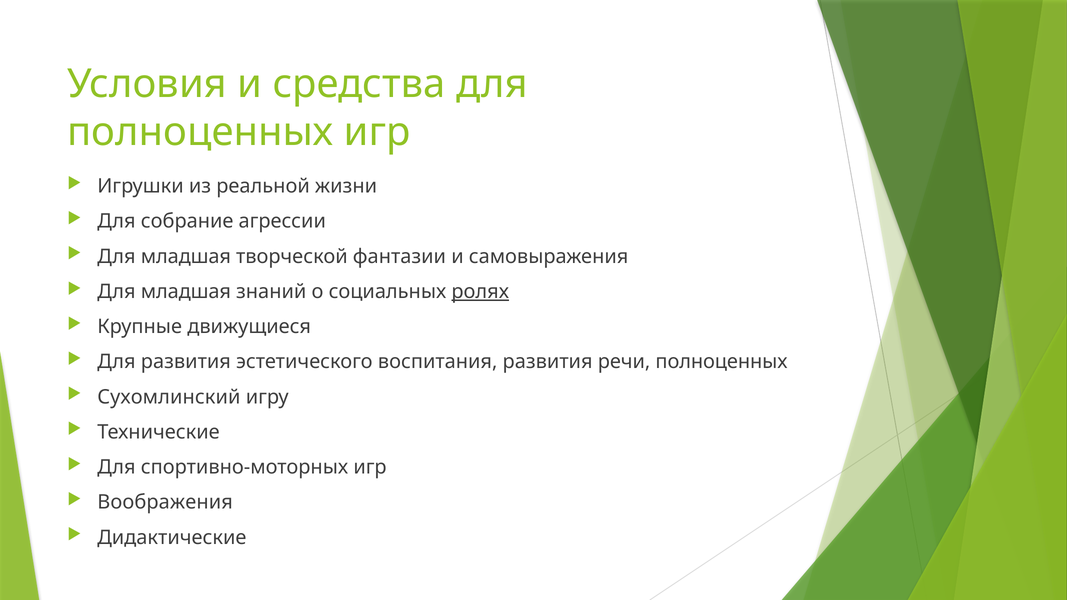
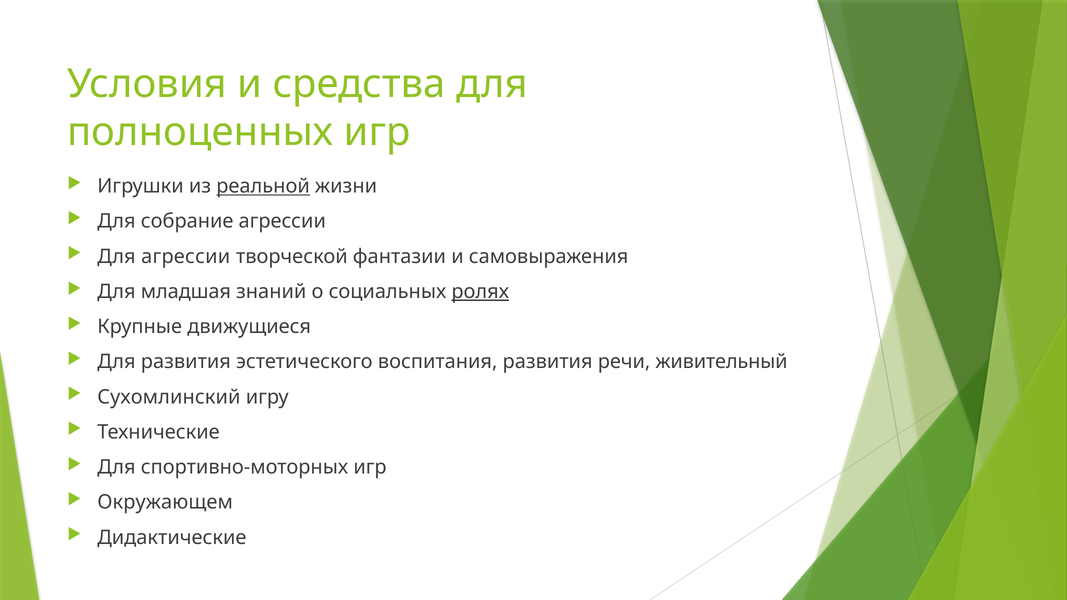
реальной underline: none -> present
младшая at (186, 257): младшая -> агрессии
речи полноценных: полноценных -> живительный
Воображения: Воображения -> Окружающем
